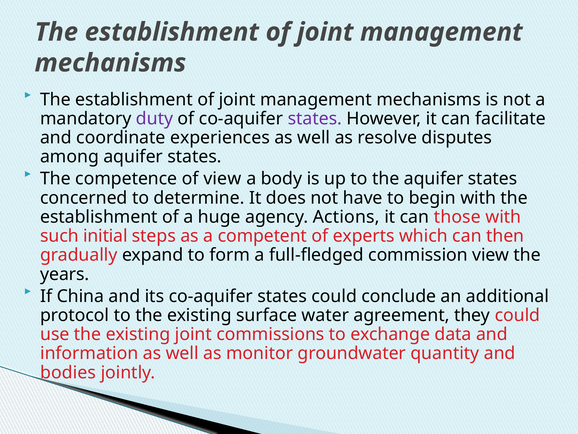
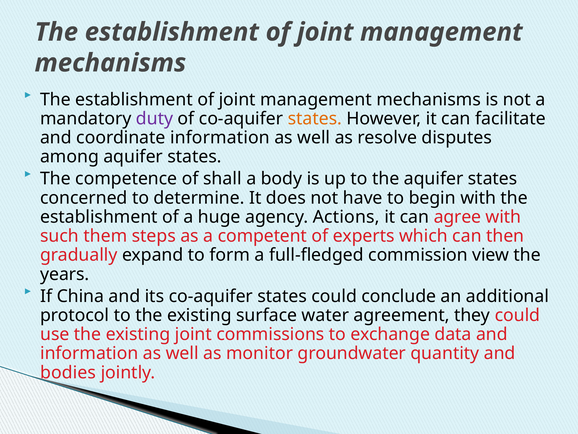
states at (315, 118) colour: purple -> orange
coordinate experiences: experiences -> information
of view: view -> shall
those: those -> agree
initial: initial -> them
